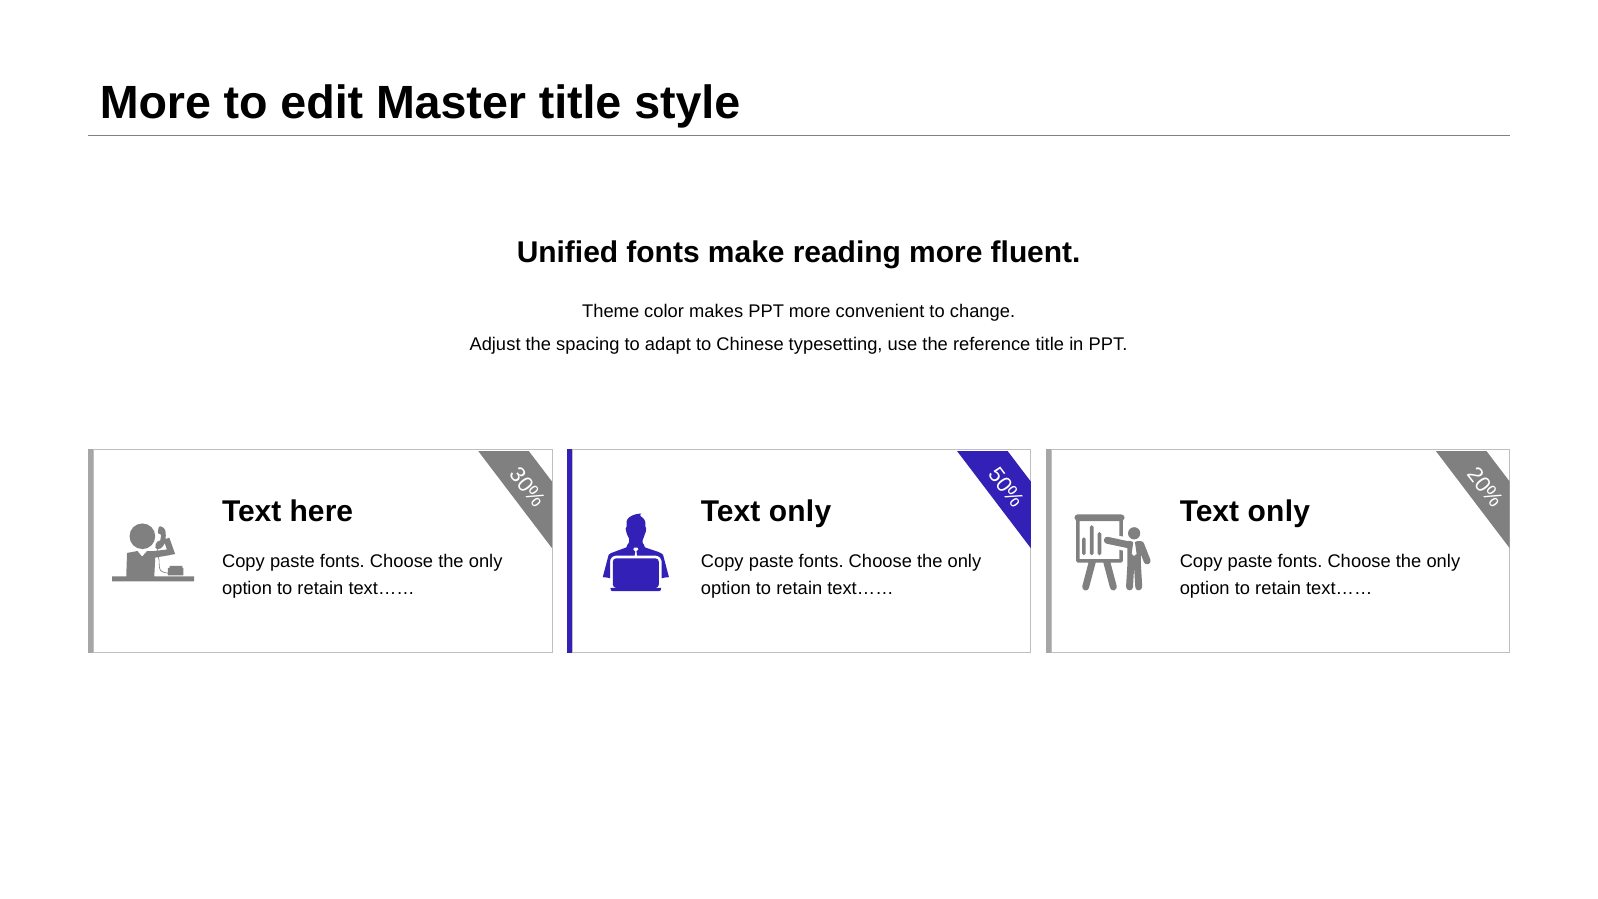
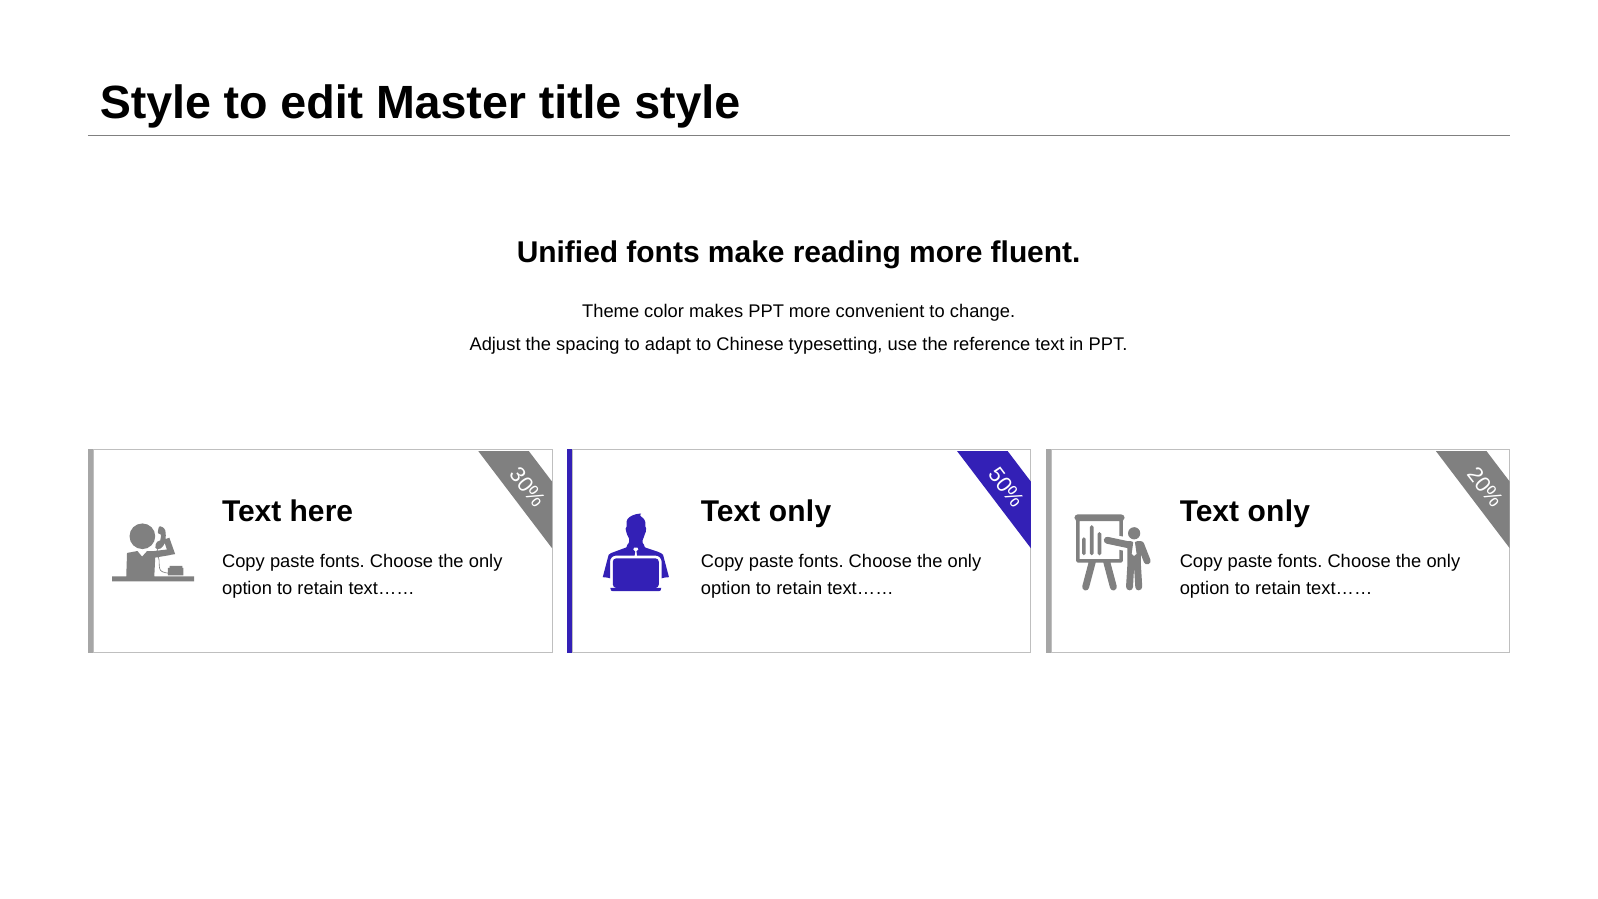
More at (155, 103): More -> Style
reference title: title -> text
